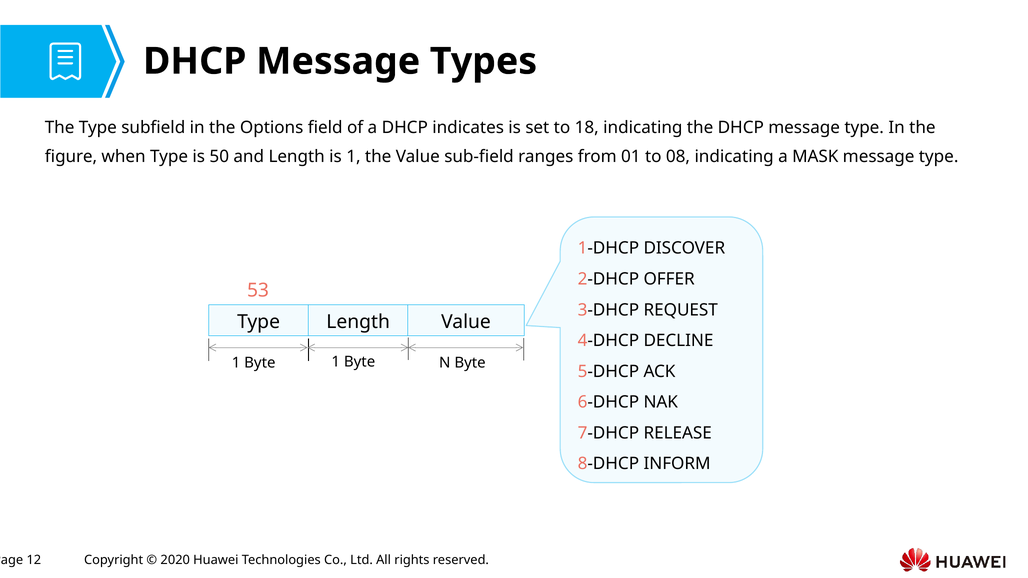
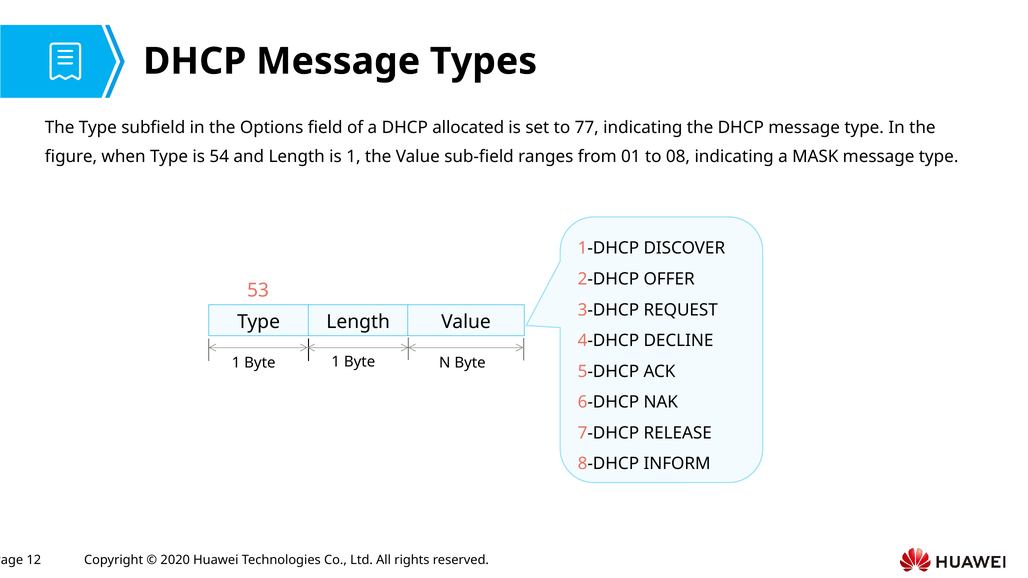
indicates: indicates -> allocated
18: 18 -> 77
50: 50 -> 54
